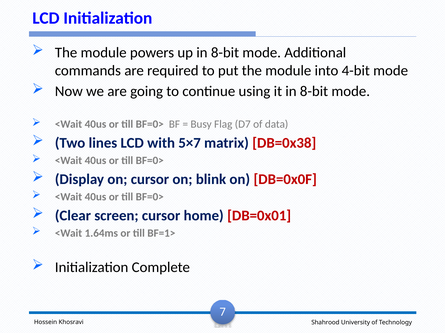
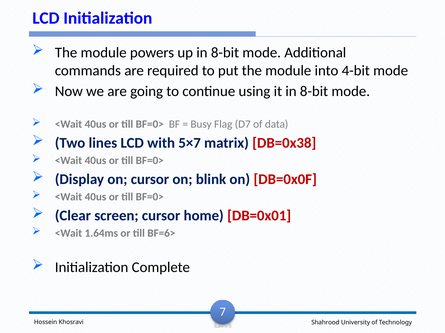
BF=1>: BF=1> -> BF=6>
